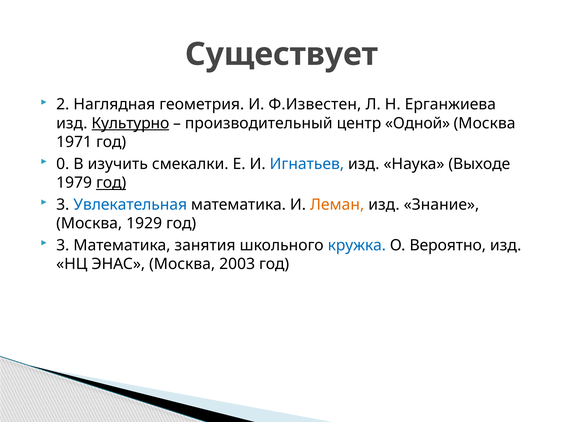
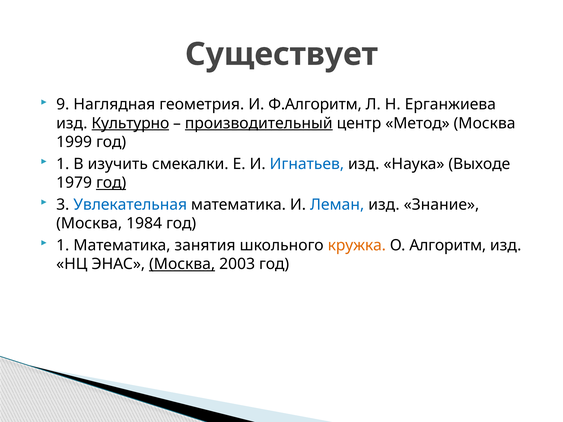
2: 2 -> 9
Ф.Известен: Ф.Известен -> Ф.Алгоритм
производительный underline: none -> present
Одной: Одной -> Метод
1971: 1971 -> 1999
0 at (63, 164): 0 -> 1
Леман colour: orange -> blue
1929: 1929 -> 1984
3 at (63, 245): 3 -> 1
кружка colour: blue -> orange
Вероятно: Вероятно -> Алгоритм
Москва at (182, 264) underline: none -> present
